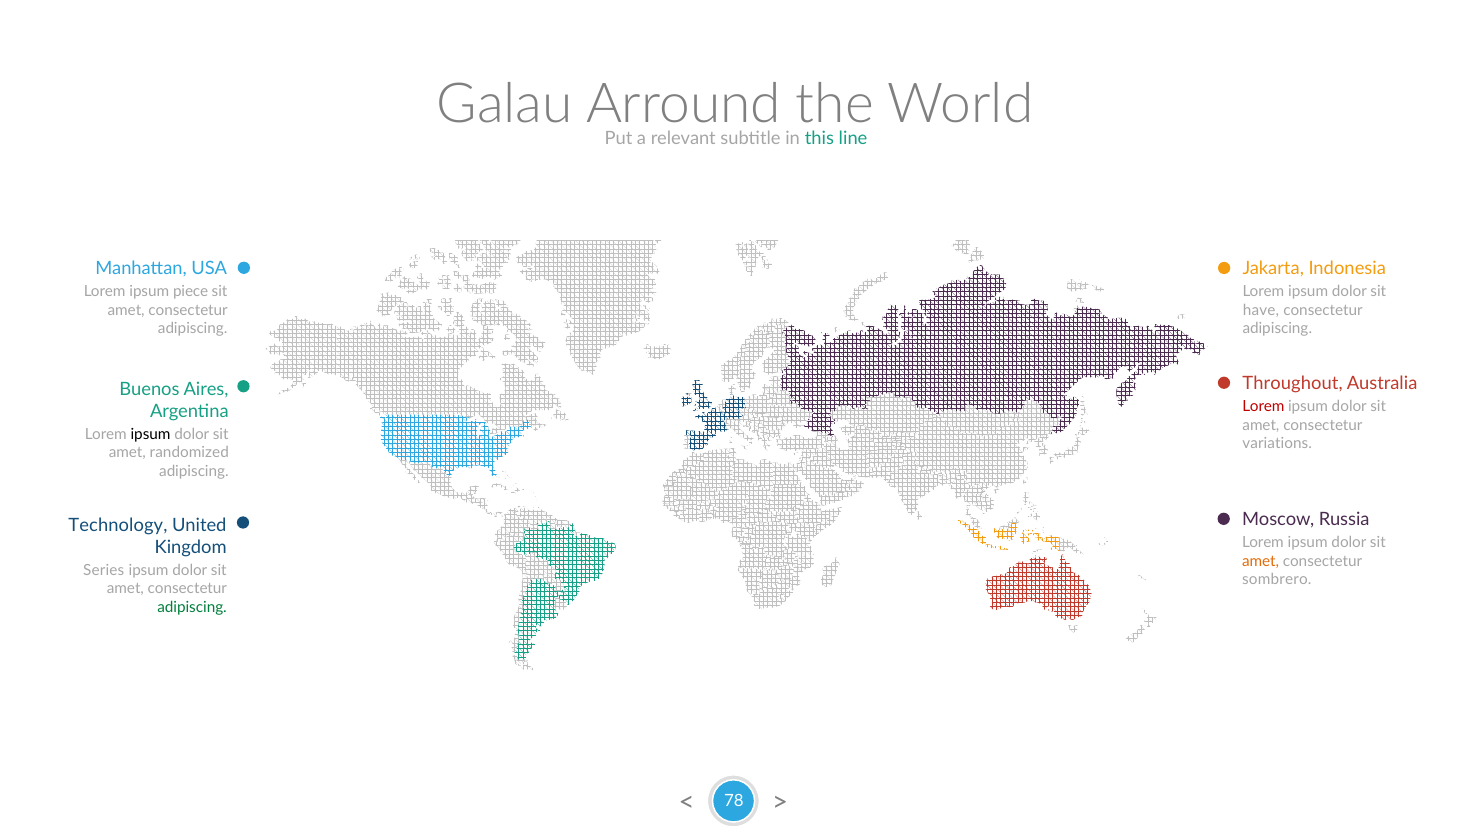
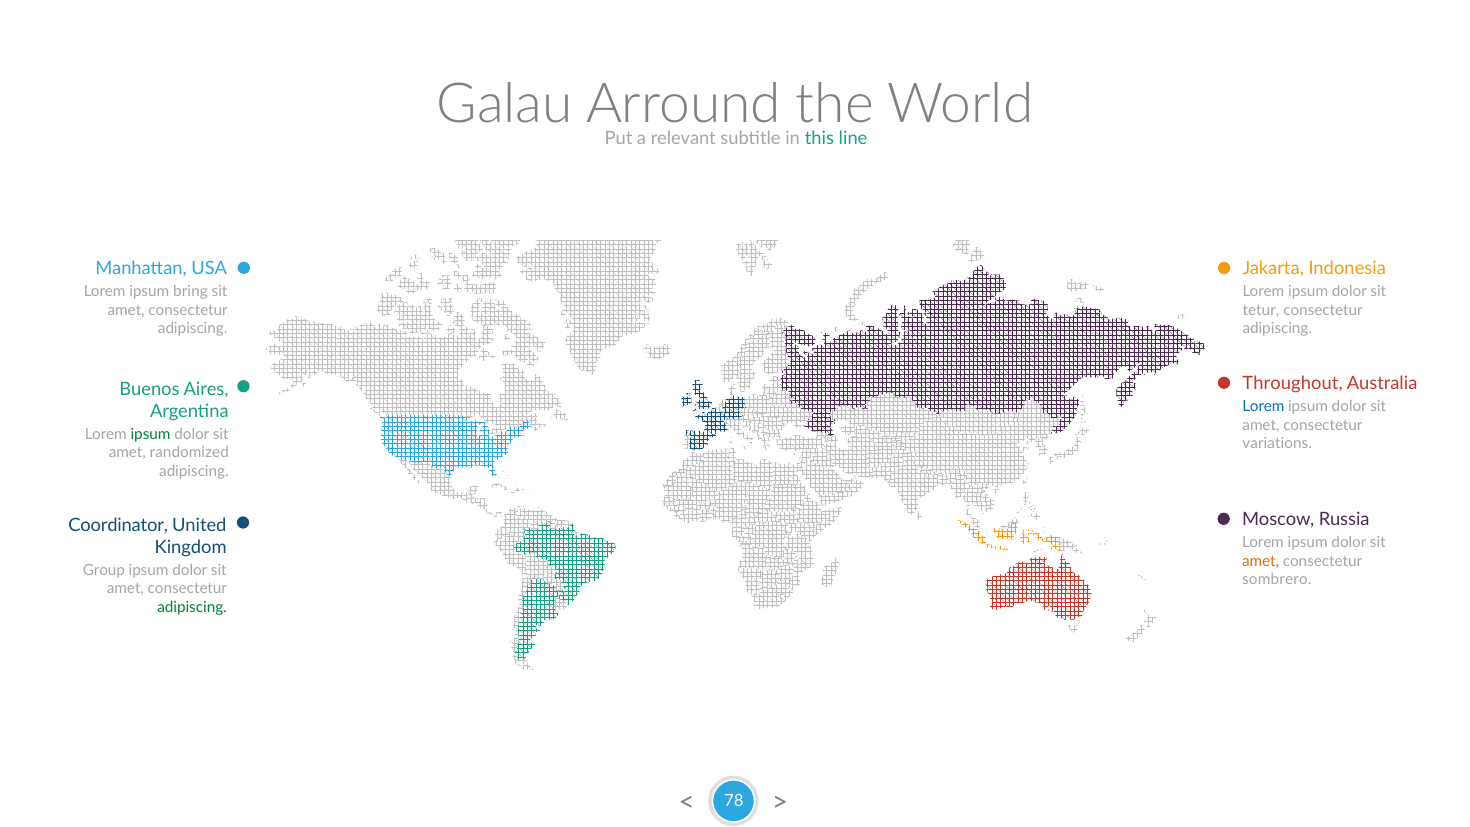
piece: piece -> bring
have: have -> tetur
Lorem at (1263, 407) colour: red -> blue
ipsum at (151, 434) colour: black -> green
Technology: Technology -> Coordinator
Series: Series -> Group
